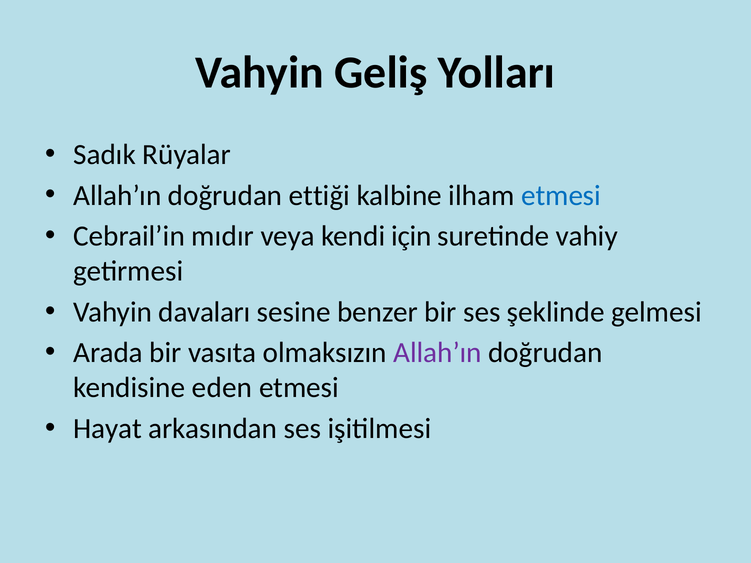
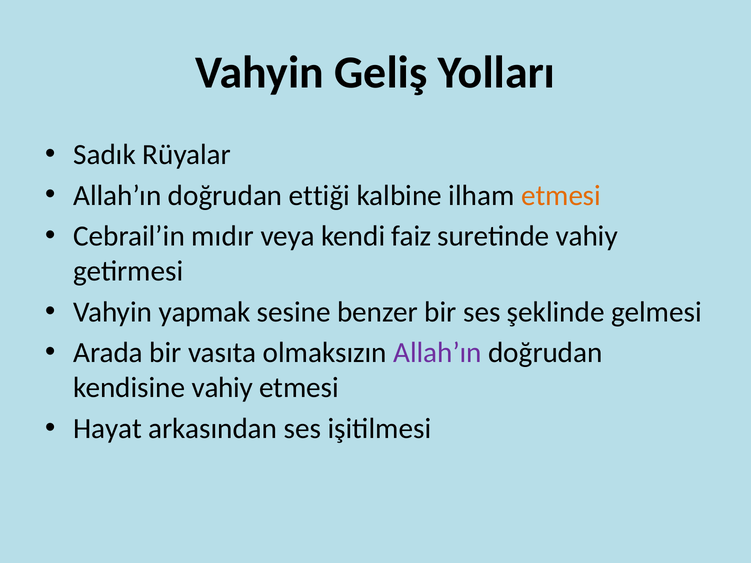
etmesi at (561, 196) colour: blue -> orange
için: için -> faiz
davaları: davaları -> yapmak
kendisine eden: eden -> vahiy
